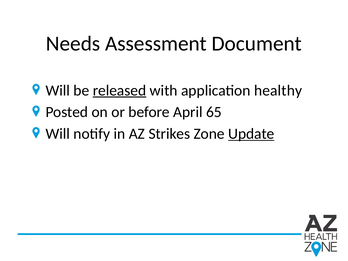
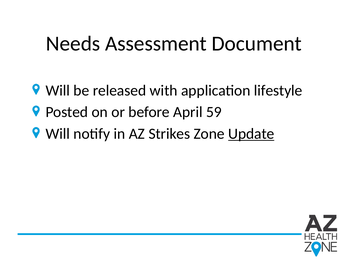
released underline: present -> none
healthy: healthy -> lifestyle
65: 65 -> 59
